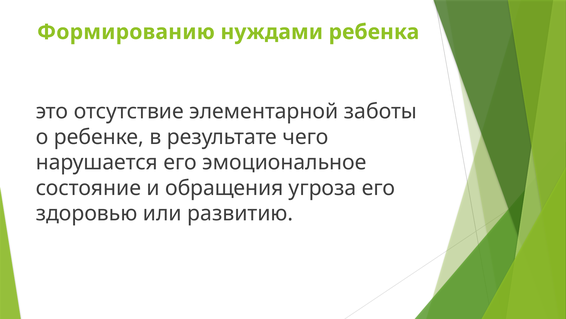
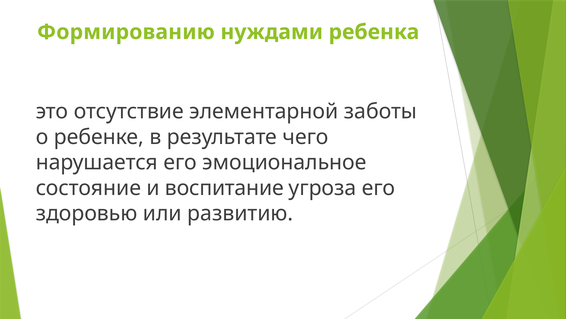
обращения: обращения -> воспитание
